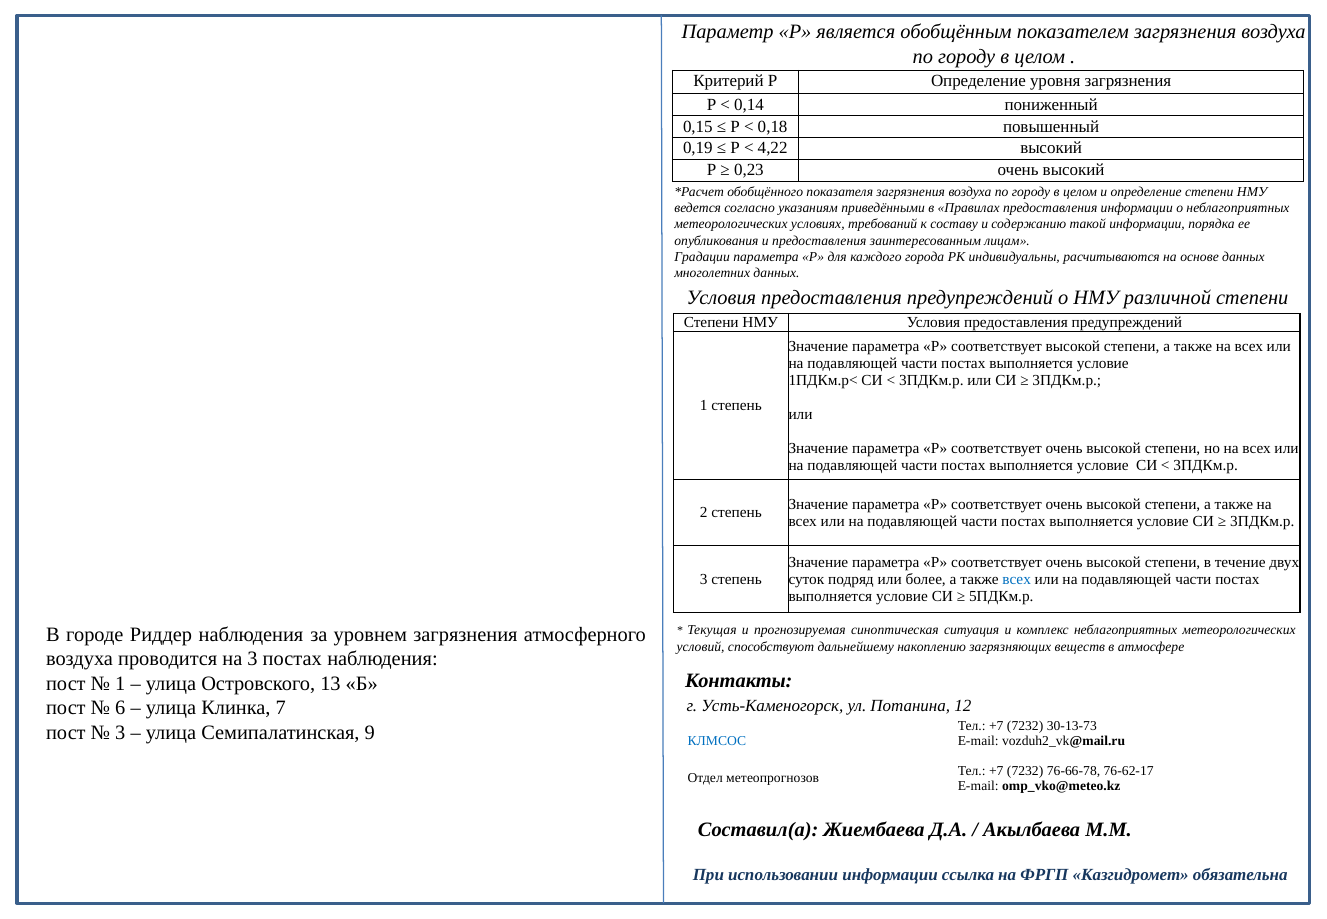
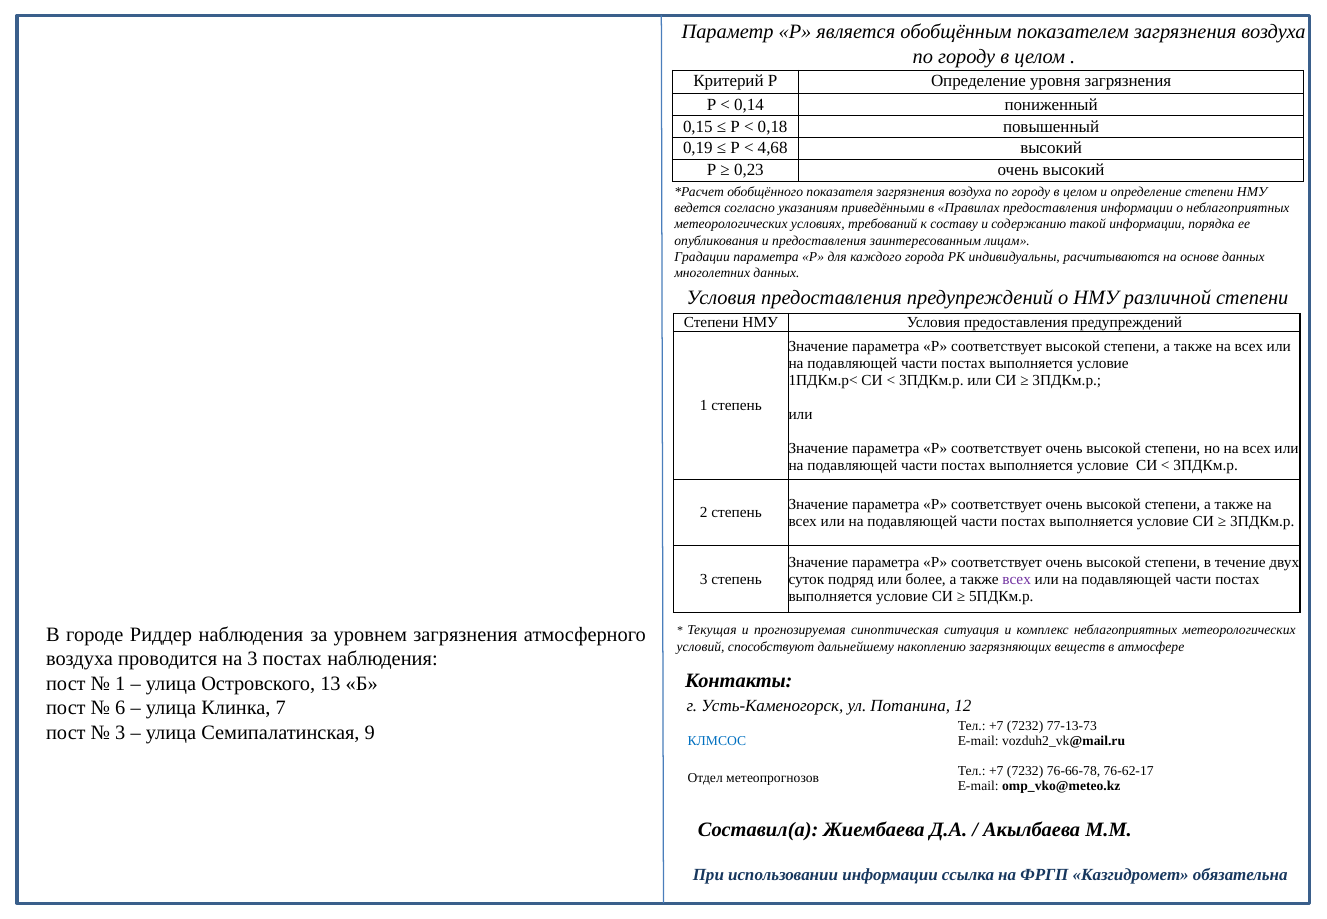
4,22: 4,22 -> 4,68
всех at (1017, 579) colour: blue -> purple
30-13-73: 30-13-73 -> 77-13-73
